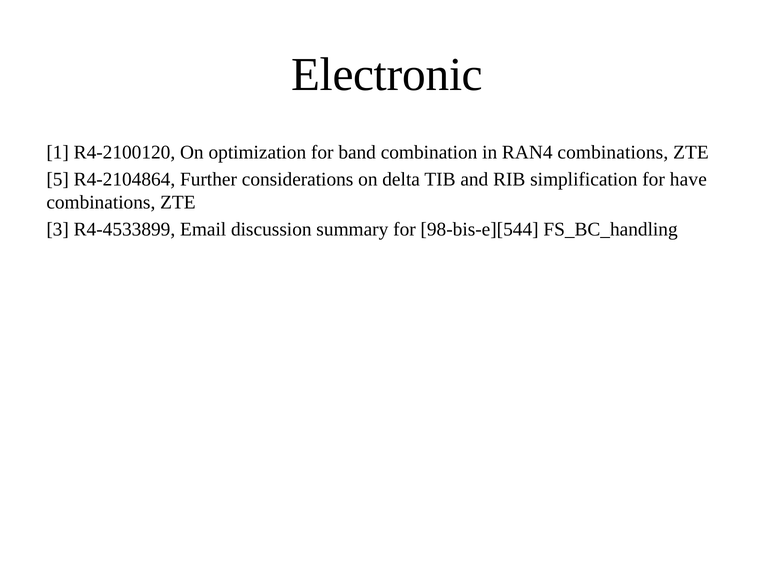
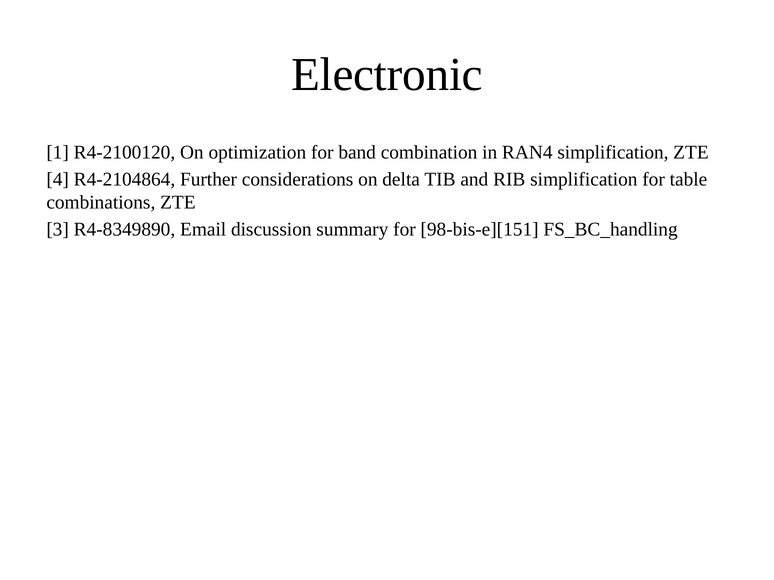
RAN4 combinations: combinations -> simplification
5: 5 -> 4
have: have -> table
R4-4533899: R4-4533899 -> R4-8349890
98-bis-e][544: 98-bis-e][544 -> 98-bis-e][151
